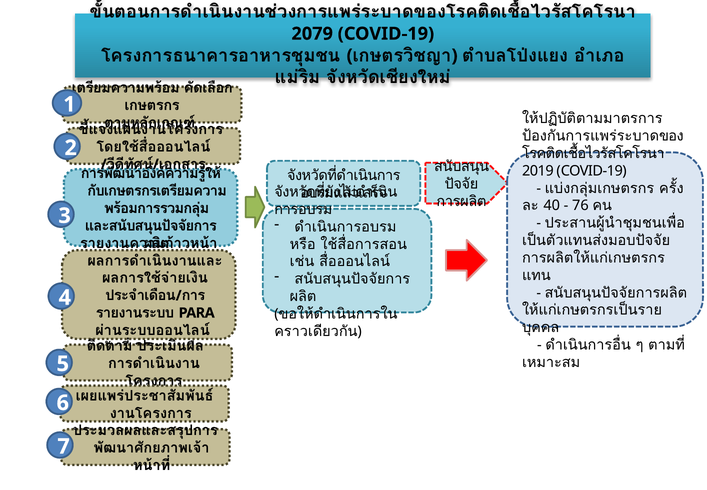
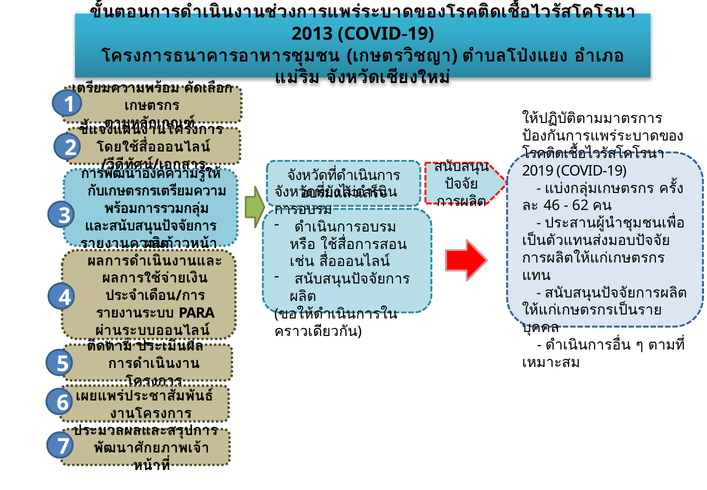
2079: 2079 -> 2013
40: 40 -> 46
76: 76 -> 62
